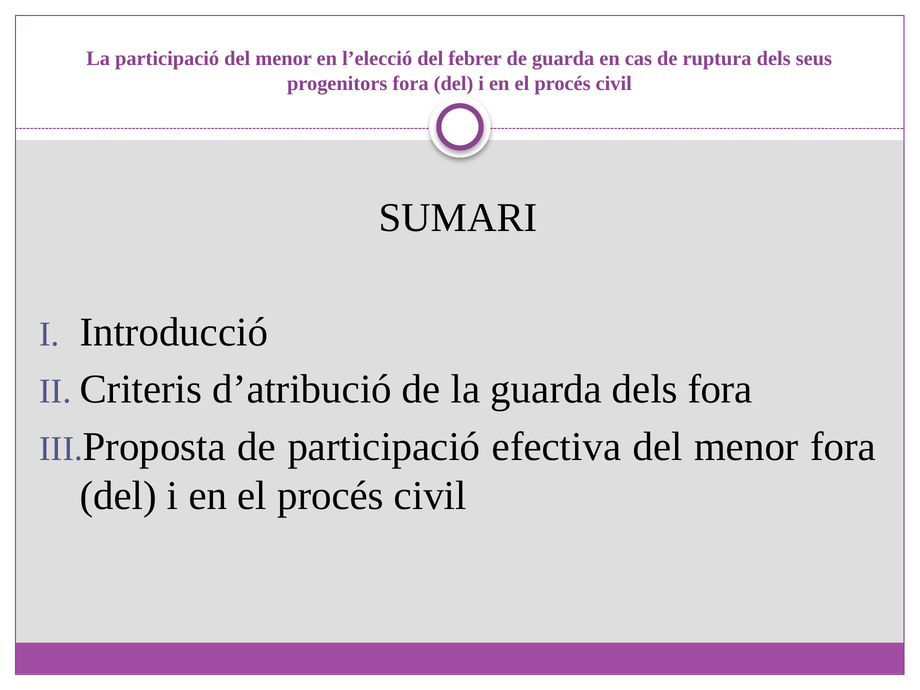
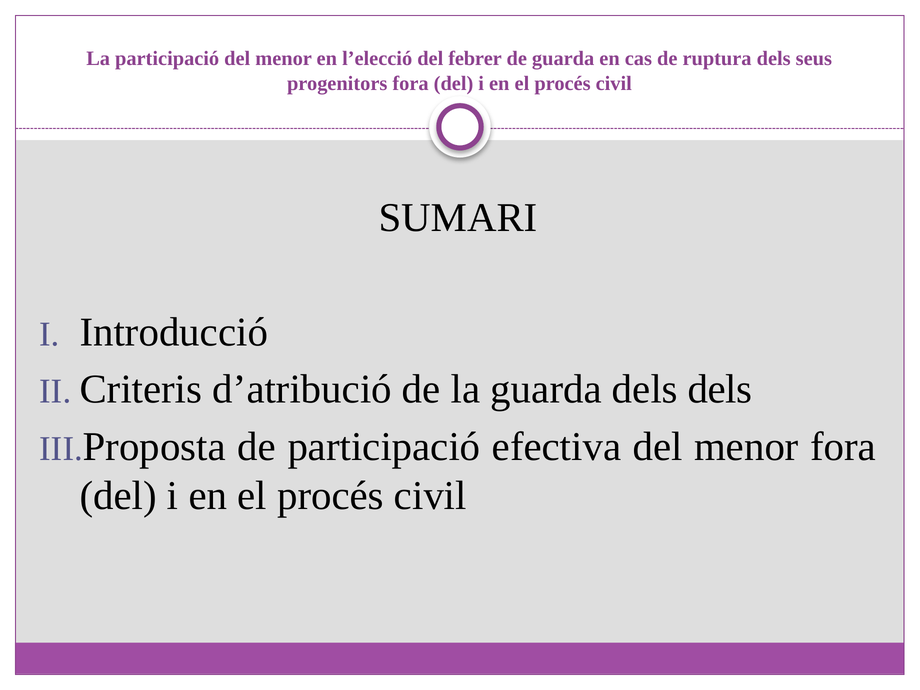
dels fora: fora -> dels
